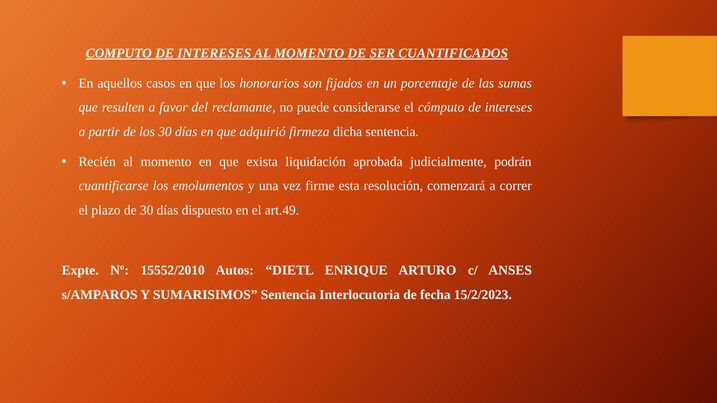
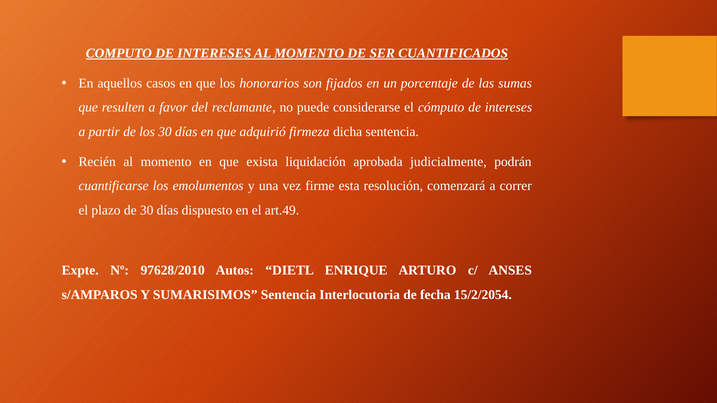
15552/2010: 15552/2010 -> 97628/2010
15/2/2023: 15/2/2023 -> 15/2/2054
